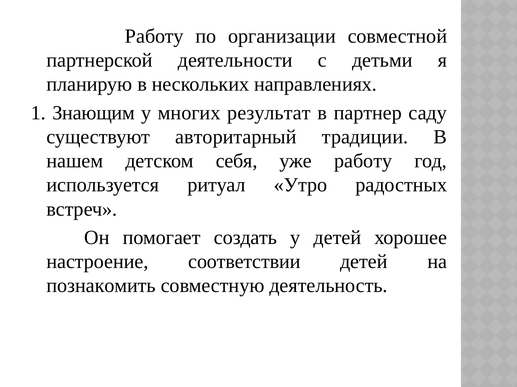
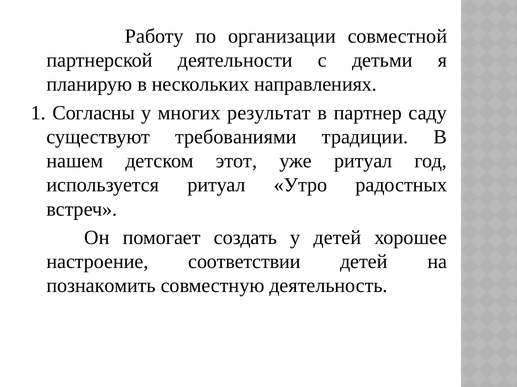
Знающим: Знающим -> Согласны
авторитарный: авторитарный -> требованиями
себя: себя -> этот
уже работу: работу -> ритуал
